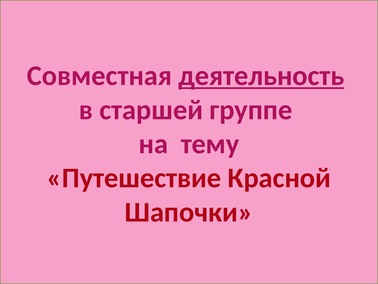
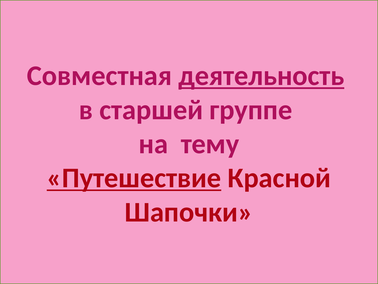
Путешествие underline: none -> present
